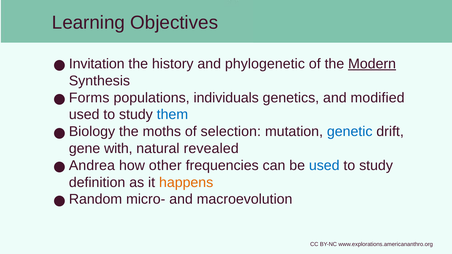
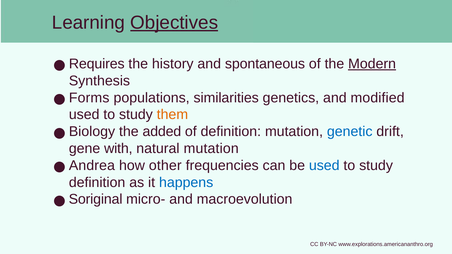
Objectives underline: none -> present
Invitation: Invitation -> Requires
phylogenetic: phylogenetic -> spontaneous
individuals: individuals -> similarities
them colour: blue -> orange
moths: moths -> added
of selection: selection -> definition
natural revealed: revealed -> mutation
happens colour: orange -> blue
Random: Random -> Soriginal
